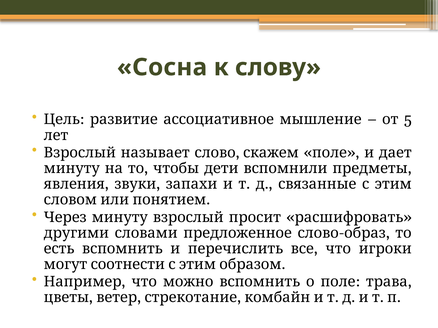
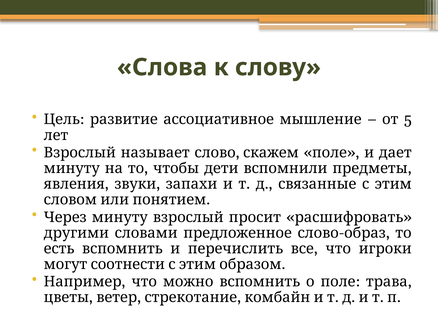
Сосна: Сосна -> Слова
